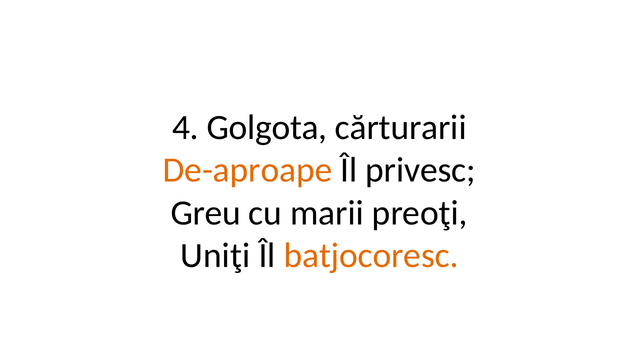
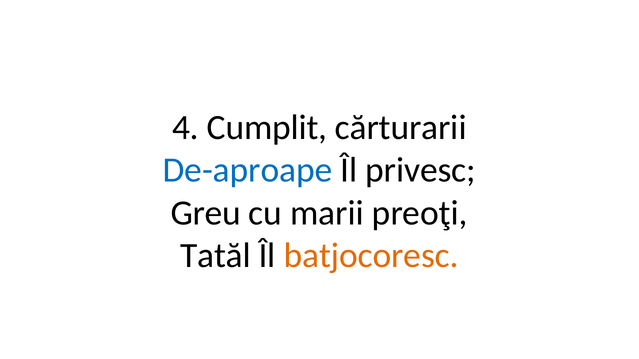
Golgota: Golgota -> Cumplit
De-aproape colour: orange -> blue
Uniţi: Uniţi -> Tatăl
